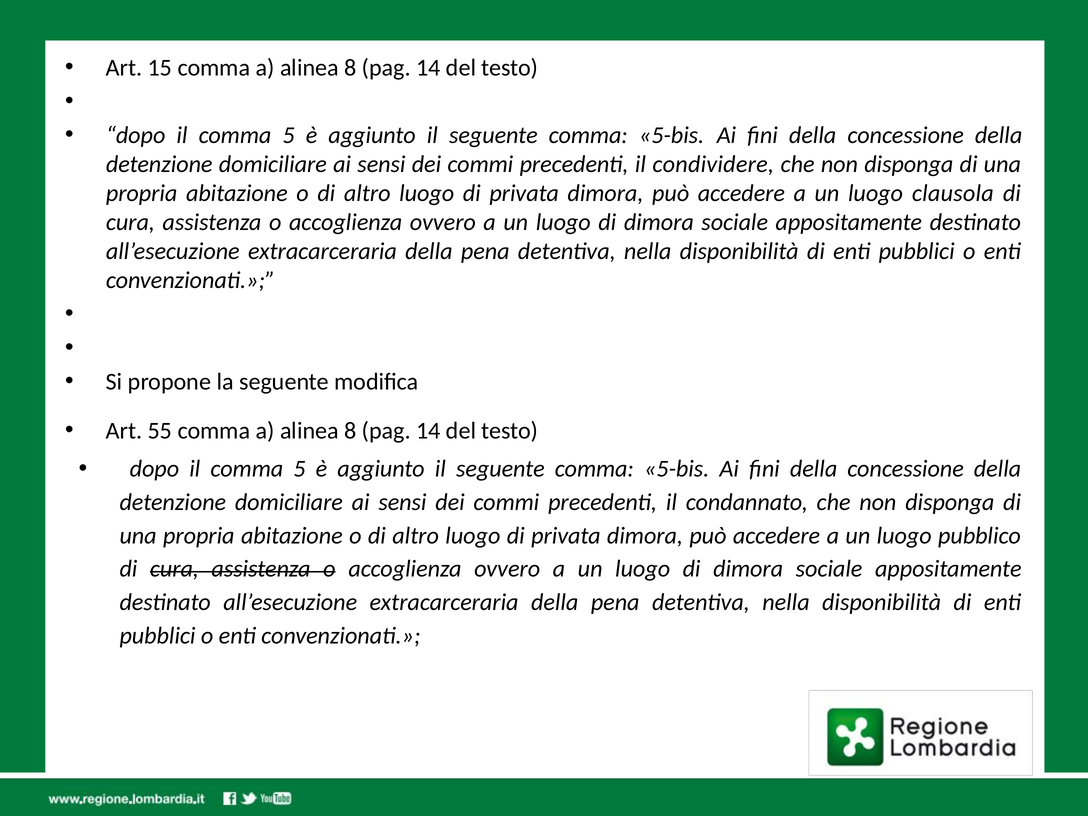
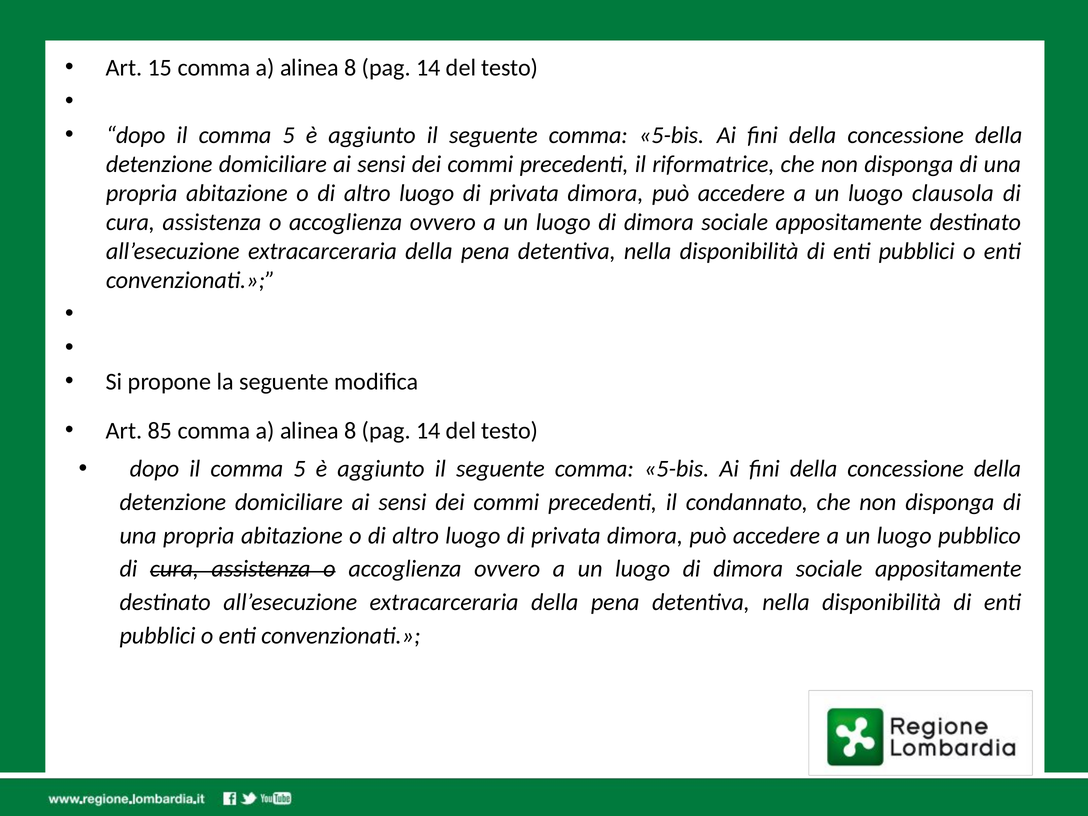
condividere: condividere -> riformatrice
55: 55 -> 85
